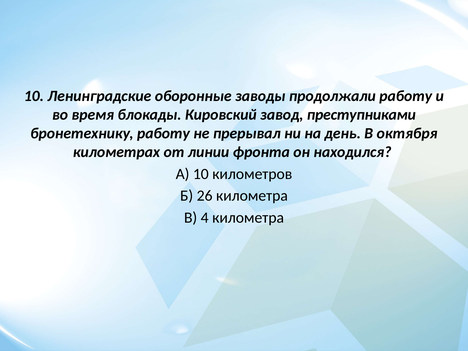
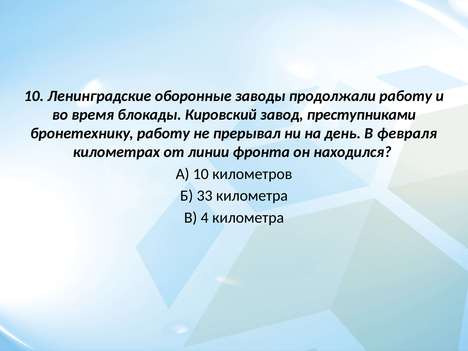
октября: октября -> февраля
26: 26 -> 33
